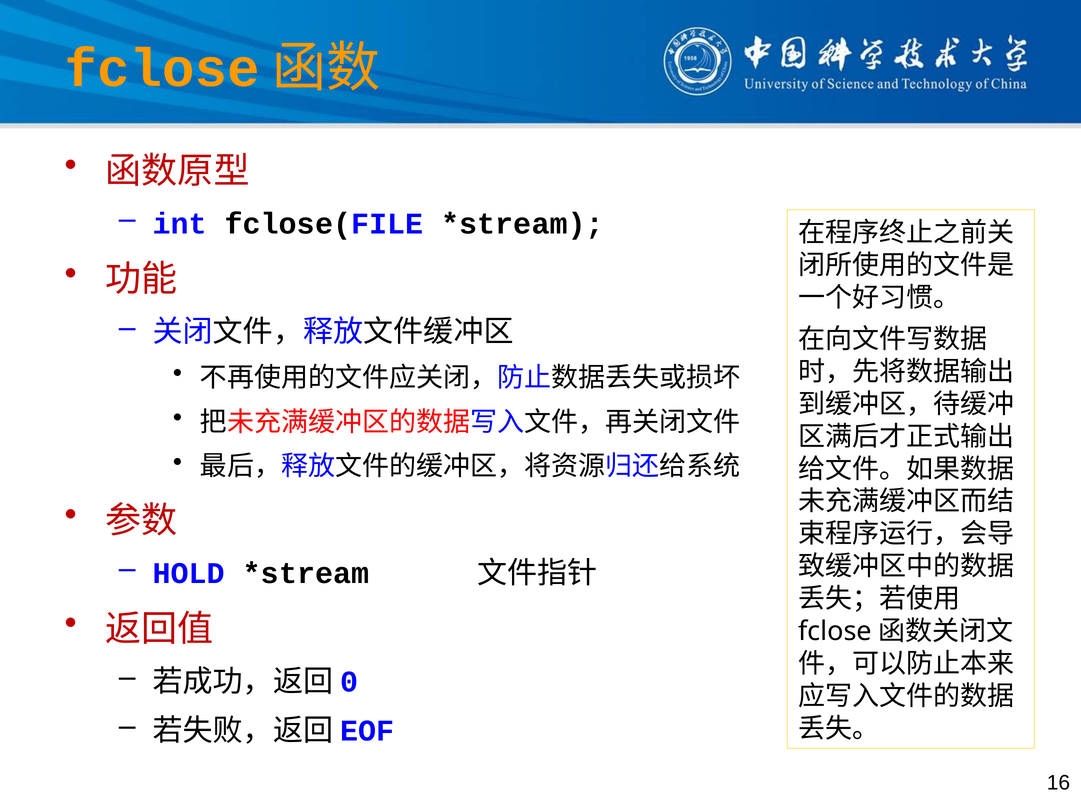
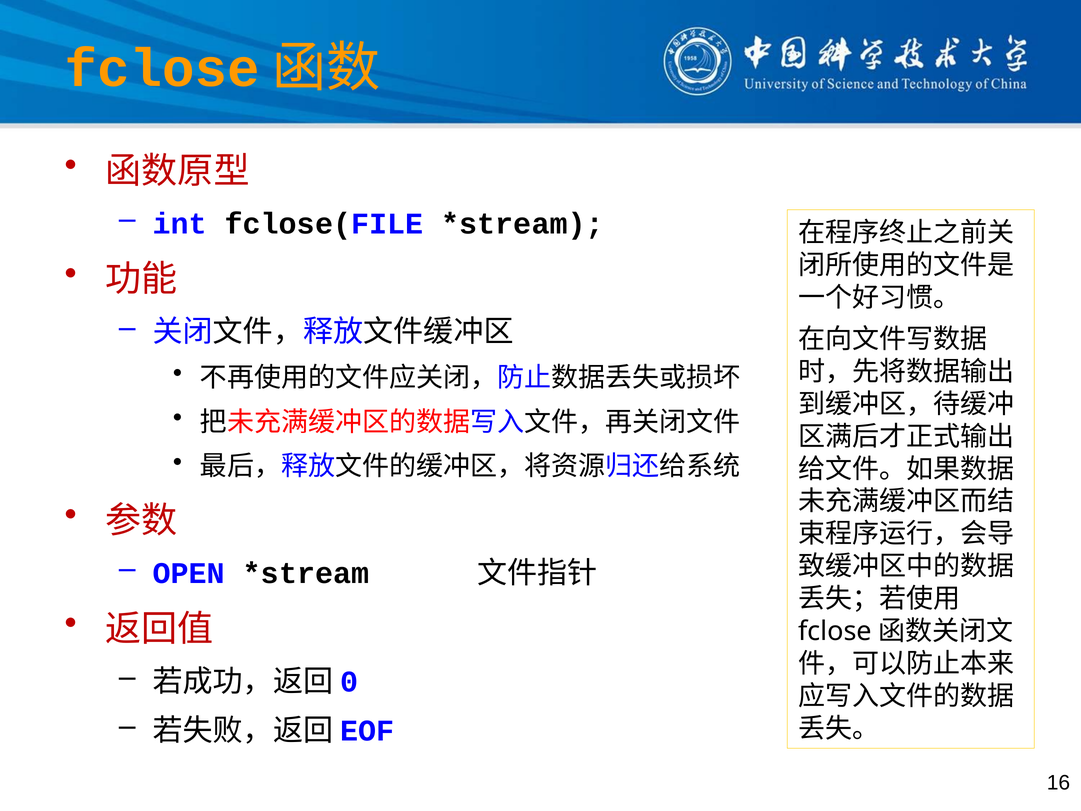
HOLD: HOLD -> OPEN
